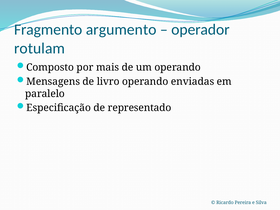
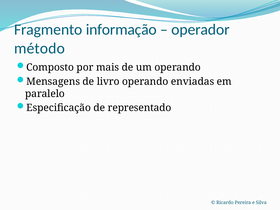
argumento: argumento -> informação
rotulam: rotulam -> método
